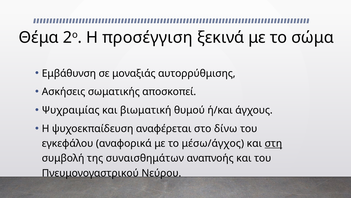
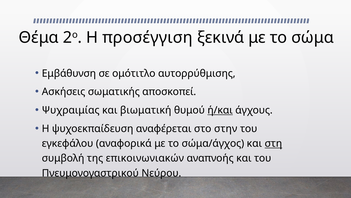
μοναξιάς: μοναξιάς -> ομότιτλο
ή/και underline: none -> present
δίνω: δίνω -> στην
μέσω/άγχος: μέσω/άγχος -> σώμα/άγχος
συναισθημάτων: συναισθημάτων -> επικοινωνιακών
